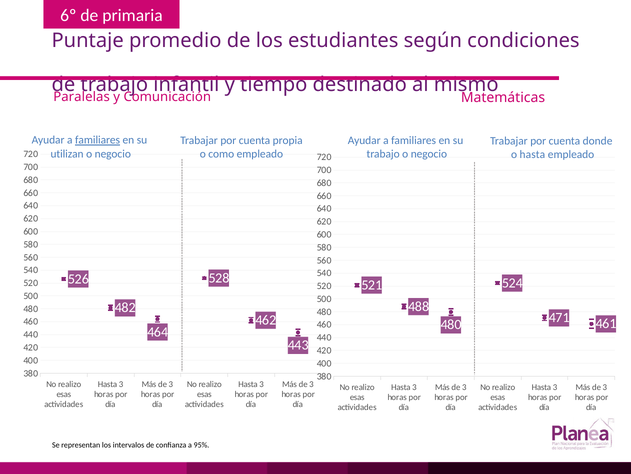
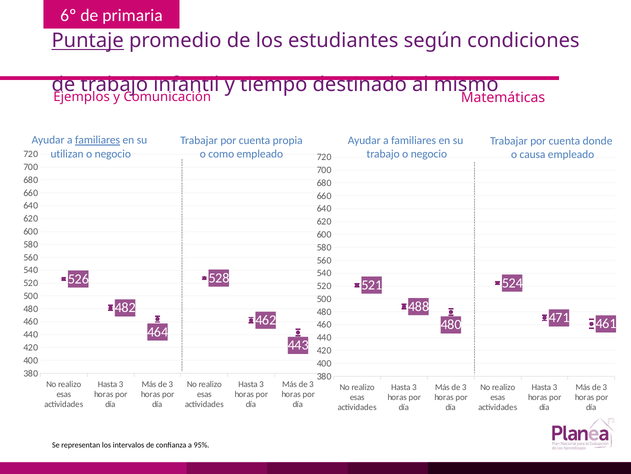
Puntaje underline: none -> present
Paralelas: Paralelas -> Ejemplos
o hasta: hasta -> causa
